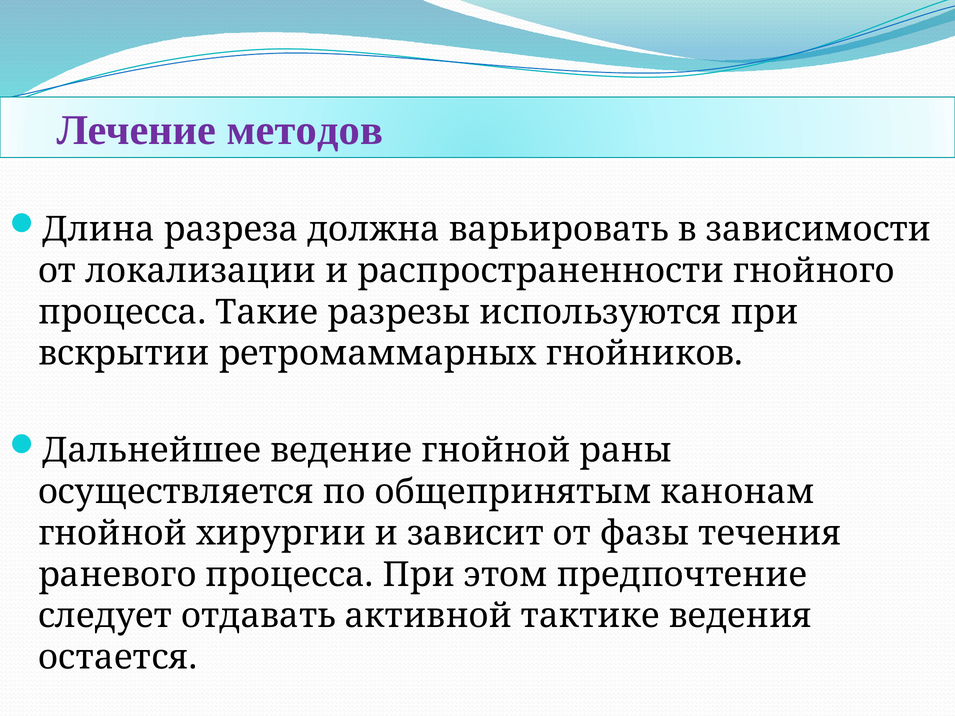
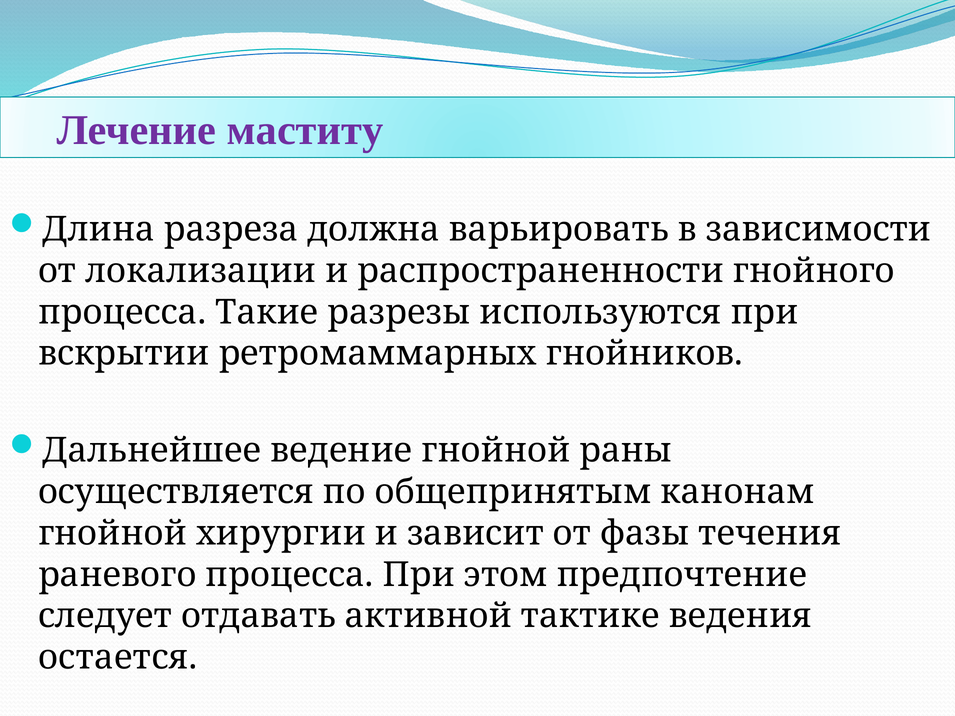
методов: методов -> маститу
